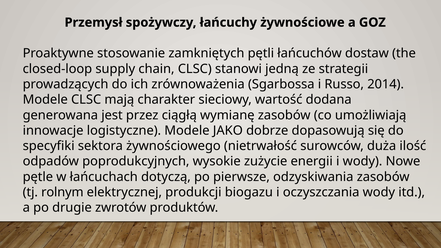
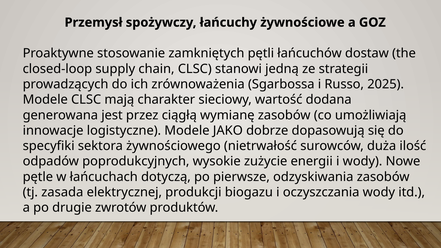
2014: 2014 -> 2025
rolnym: rolnym -> zasada
